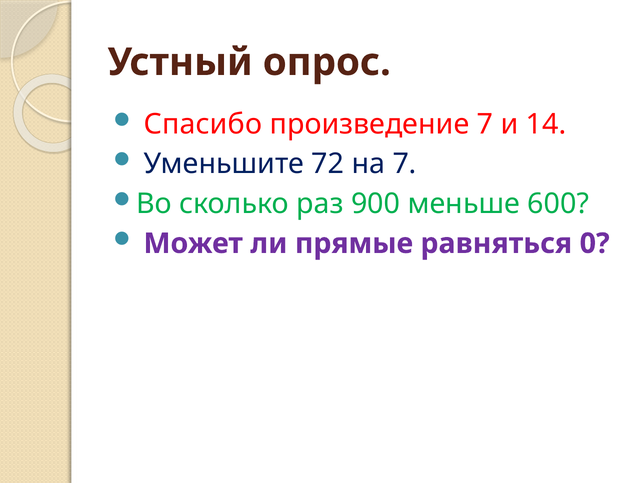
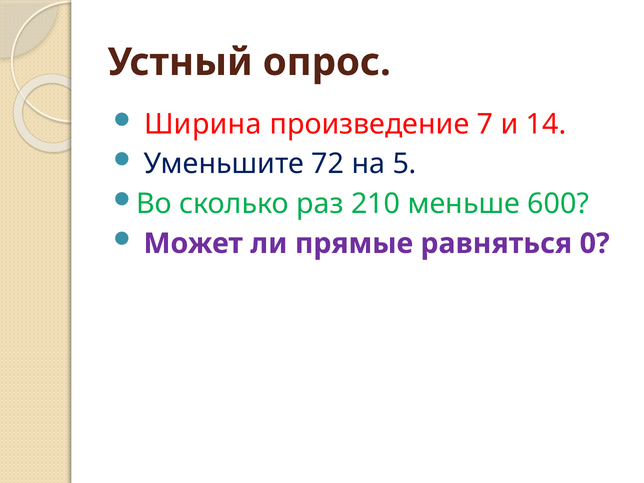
Спасибо: Спасибо -> Ширина
на 7: 7 -> 5
900: 900 -> 210
